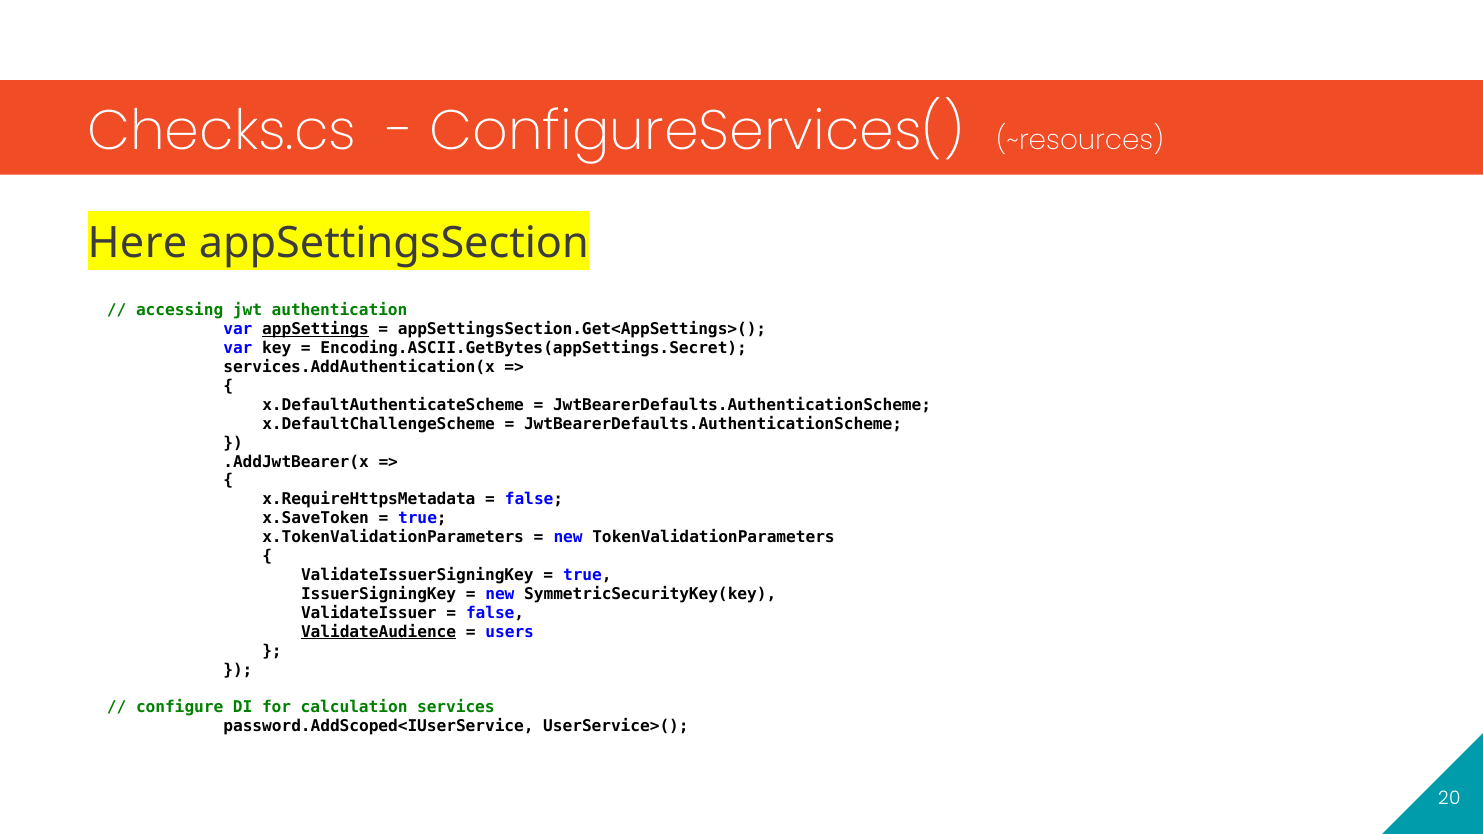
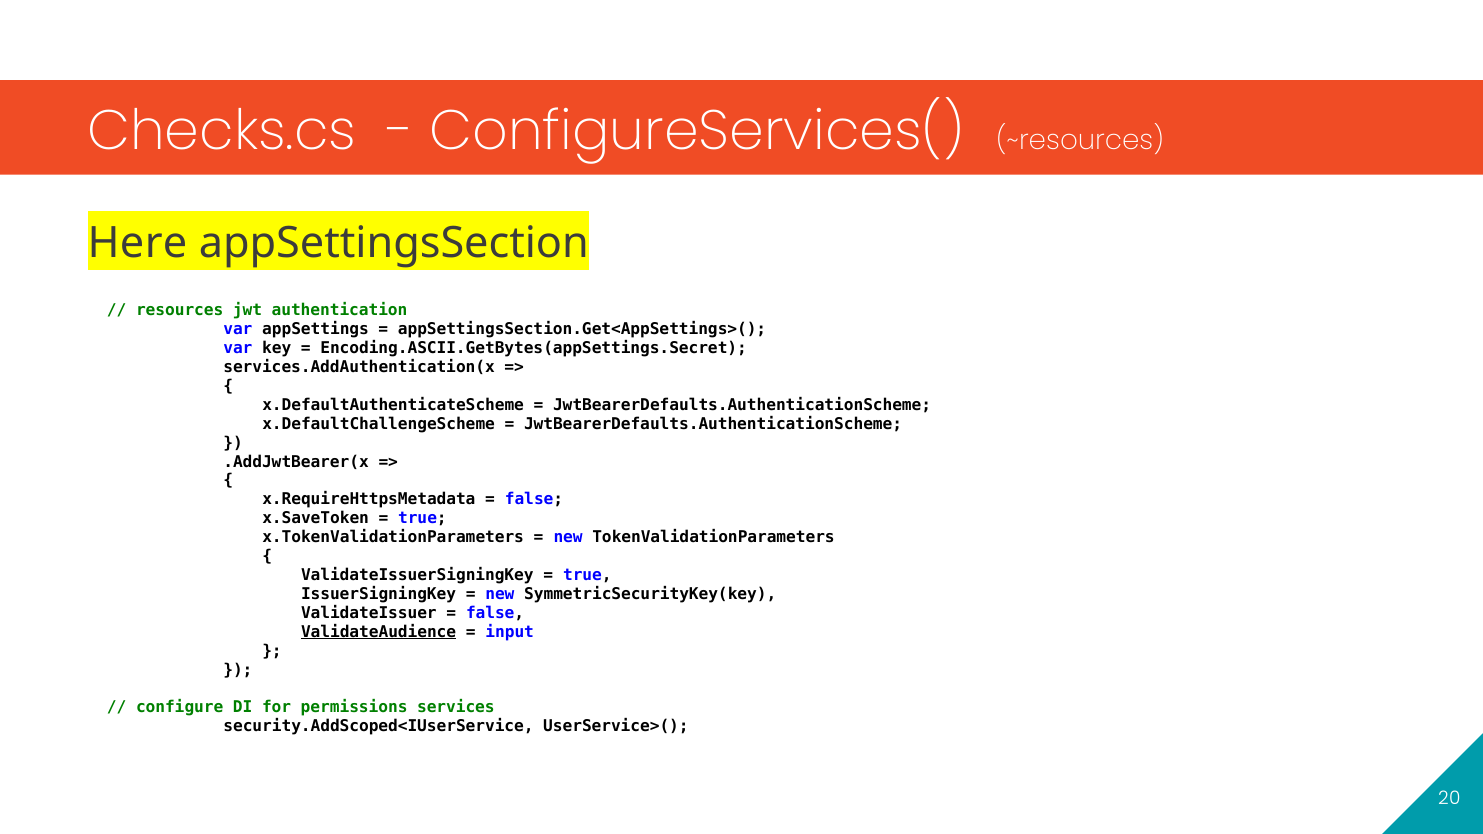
accessing: accessing -> resources
appSettings underline: present -> none
users: users -> input
calculation: calculation -> permissions
password.AddScoped<IUserService: password.AddScoped<IUserService -> security.AddScoped<IUserService
